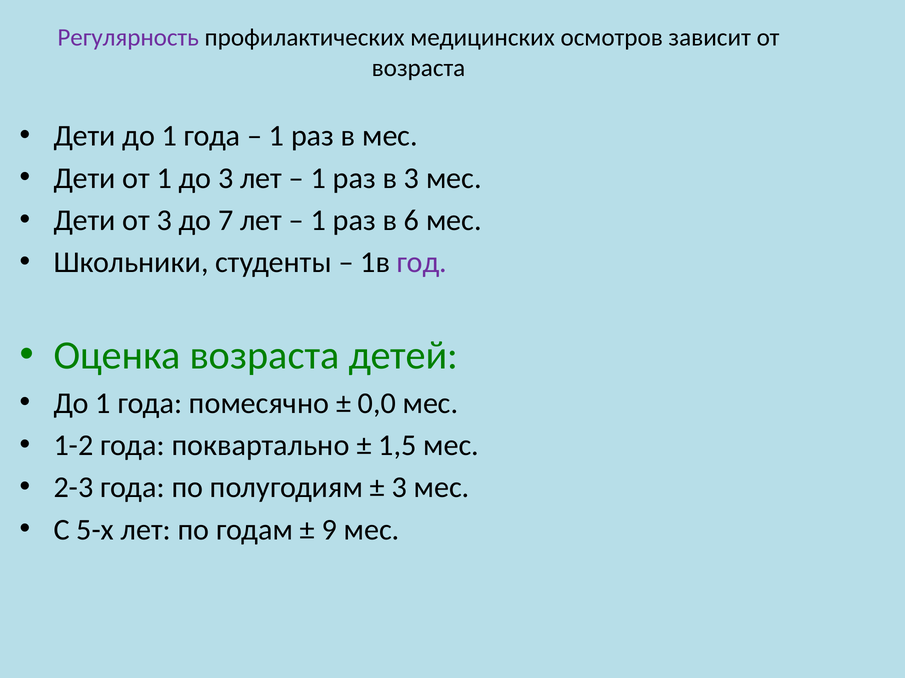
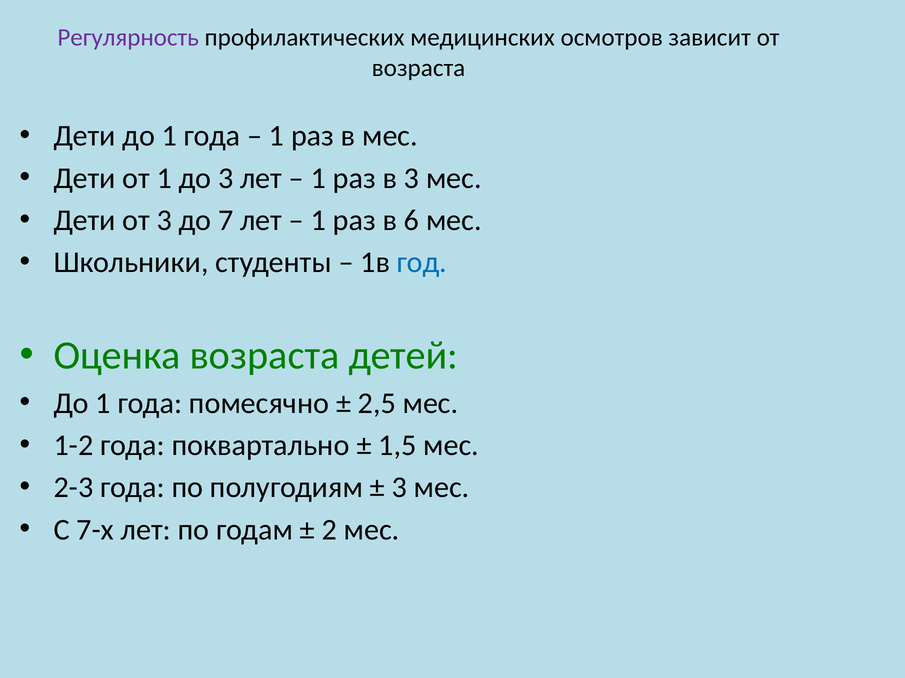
год colour: purple -> blue
0,0: 0,0 -> 2,5
5-х: 5-х -> 7-х
9: 9 -> 2
